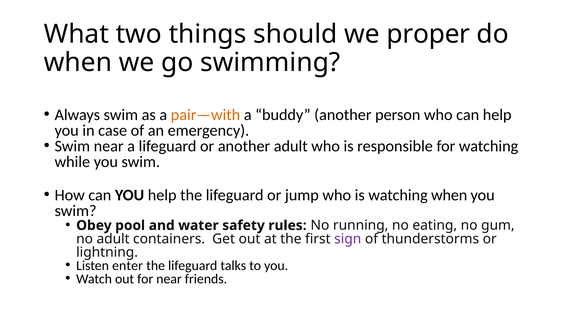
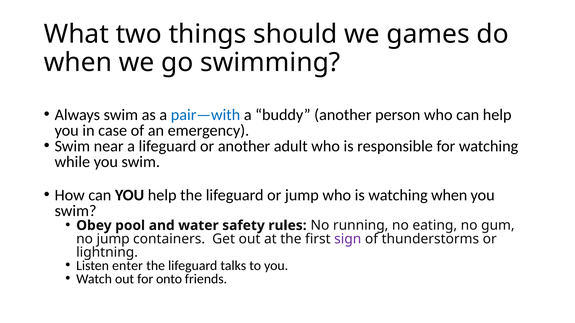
proper: proper -> games
pair—with colour: orange -> blue
no adult: adult -> jump
for near: near -> onto
